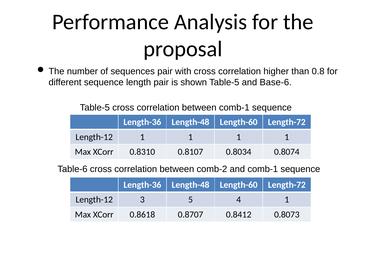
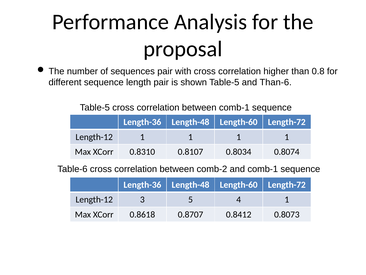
Base-6: Base-6 -> Than-6
